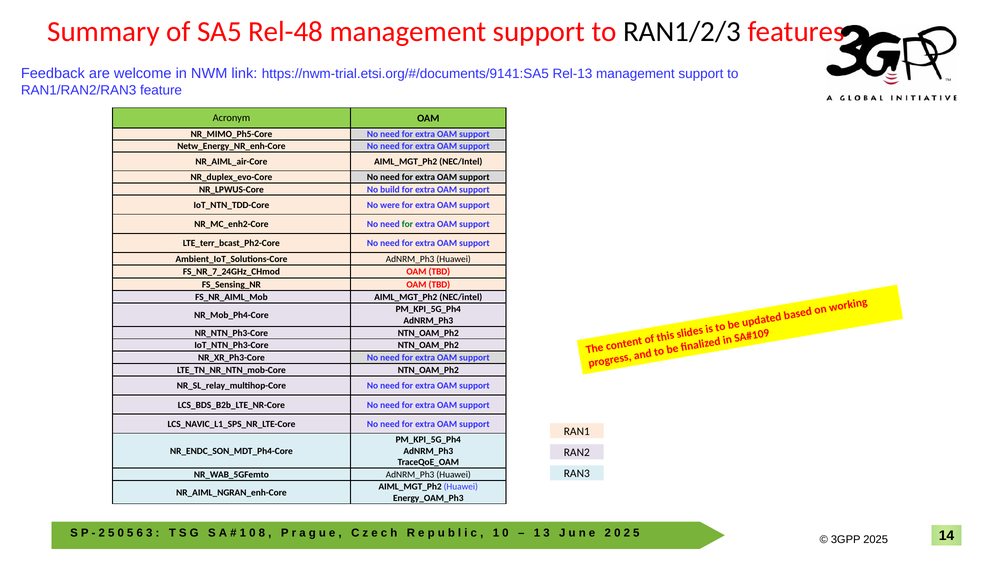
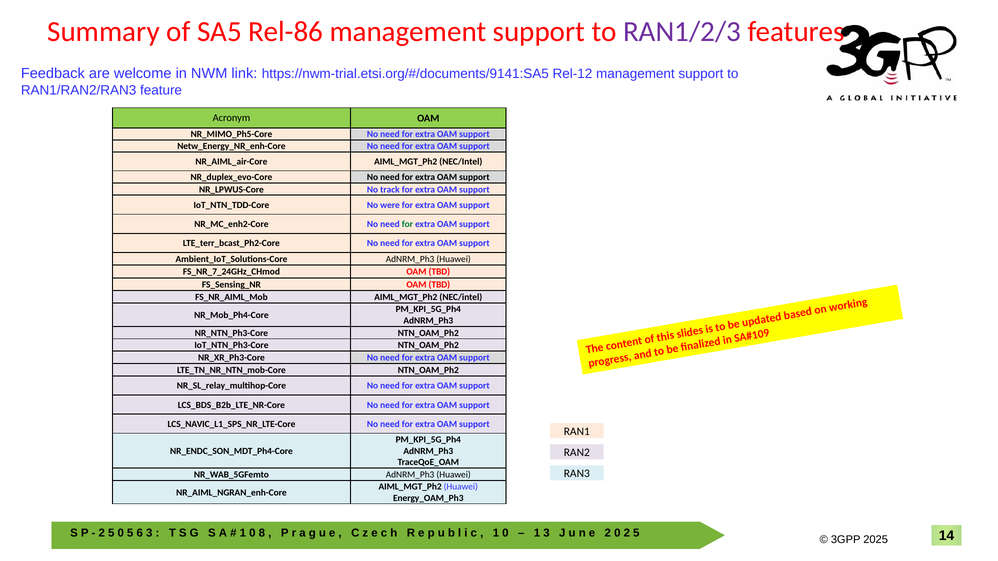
Rel-48: Rel-48 -> Rel-86
RAN1/2/3 colour: black -> purple
Rel-13: Rel-13 -> Rel-12
build: build -> track
